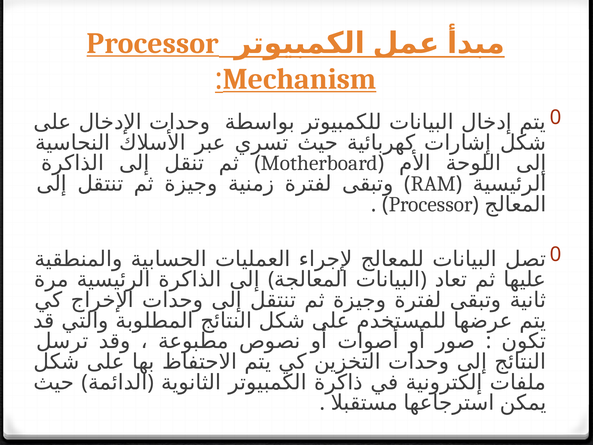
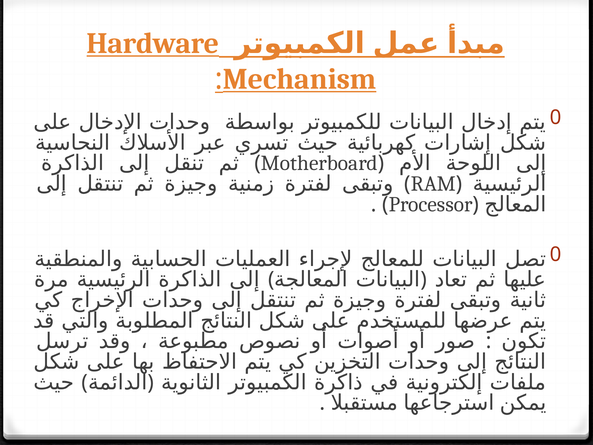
Processor at (153, 43): Processor -> Hardware
